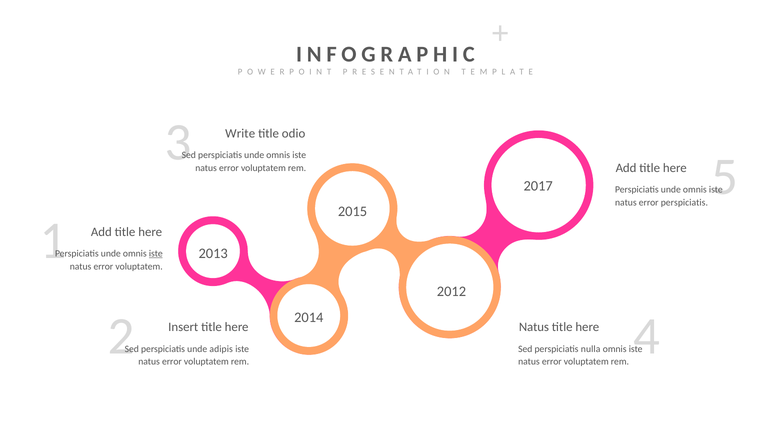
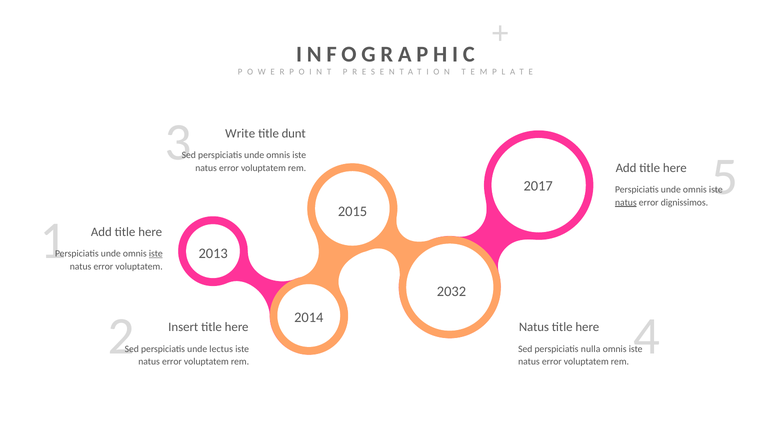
odio: odio -> dunt
natus at (626, 202) underline: none -> present
error perspiciatis: perspiciatis -> dignissimos
2012: 2012 -> 2032
adipis: adipis -> lectus
